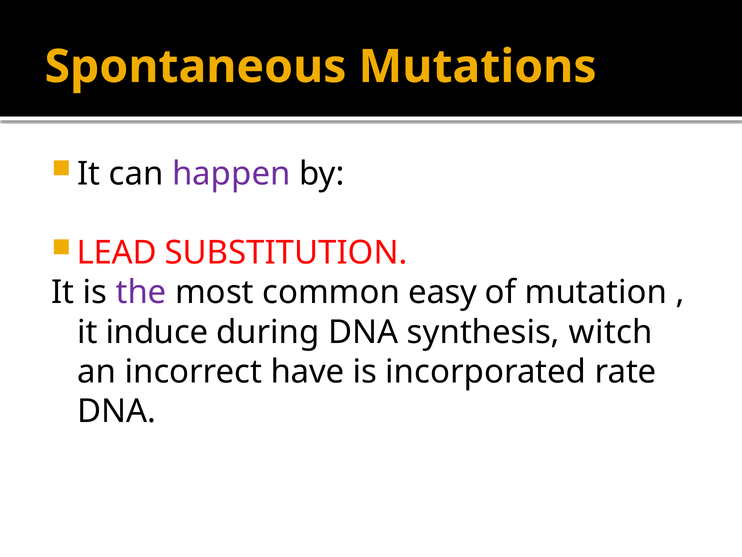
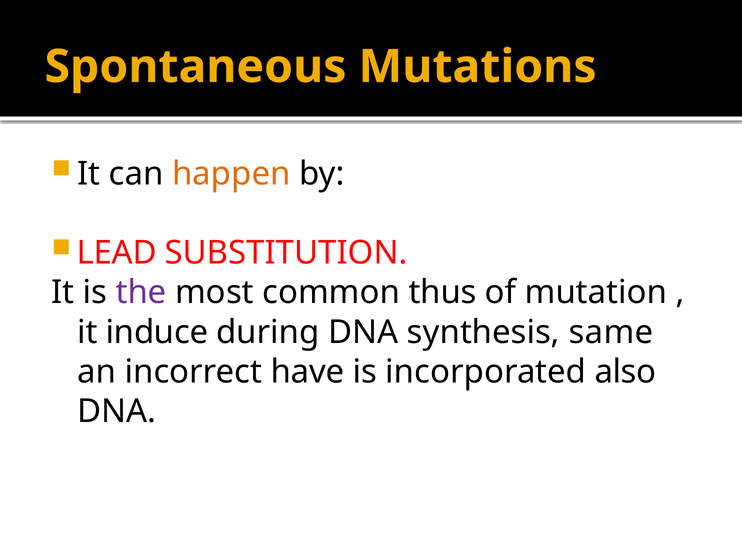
happen colour: purple -> orange
easy: easy -> thus
witch: witch -> same
rate: rate -> also
